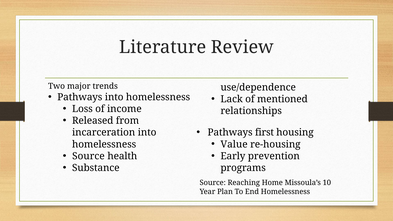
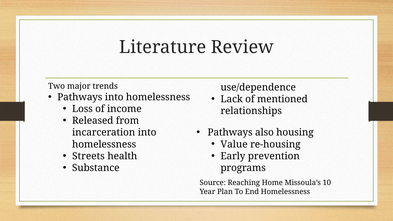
first: first -> also
Source at (88, 156): Source -> Streets
